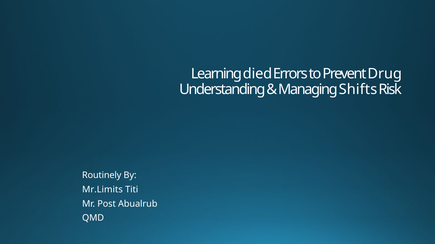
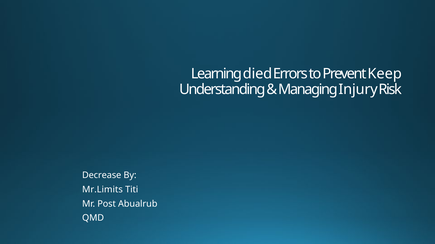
Drug: Drug -> Keep
Shifts: Shifts -> Injury
Routinely: Routinely -> Decrease
